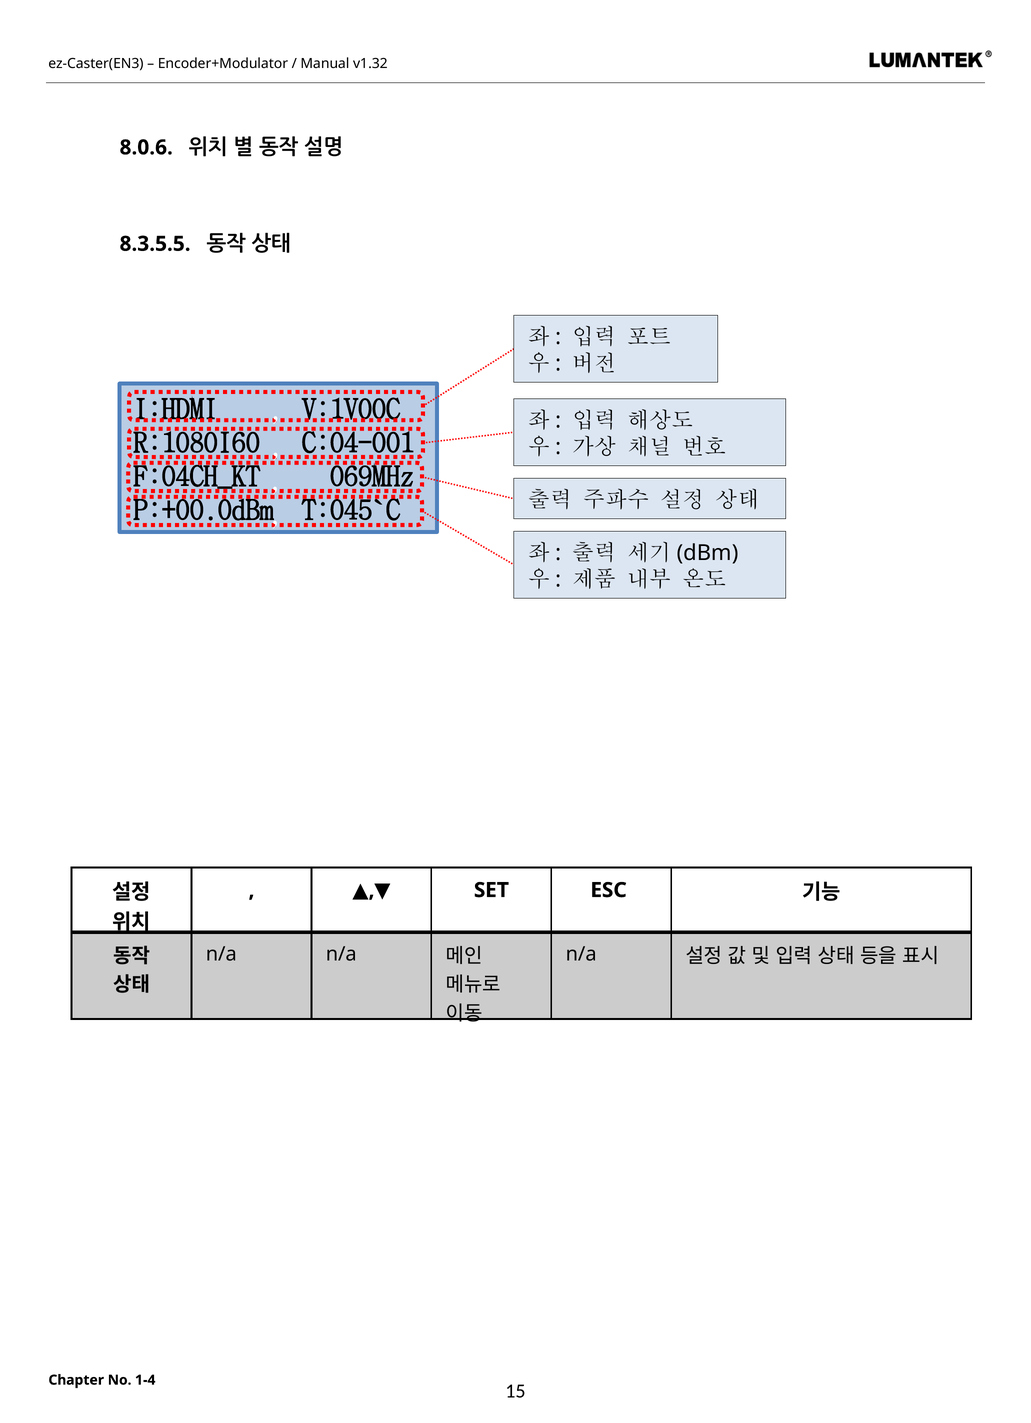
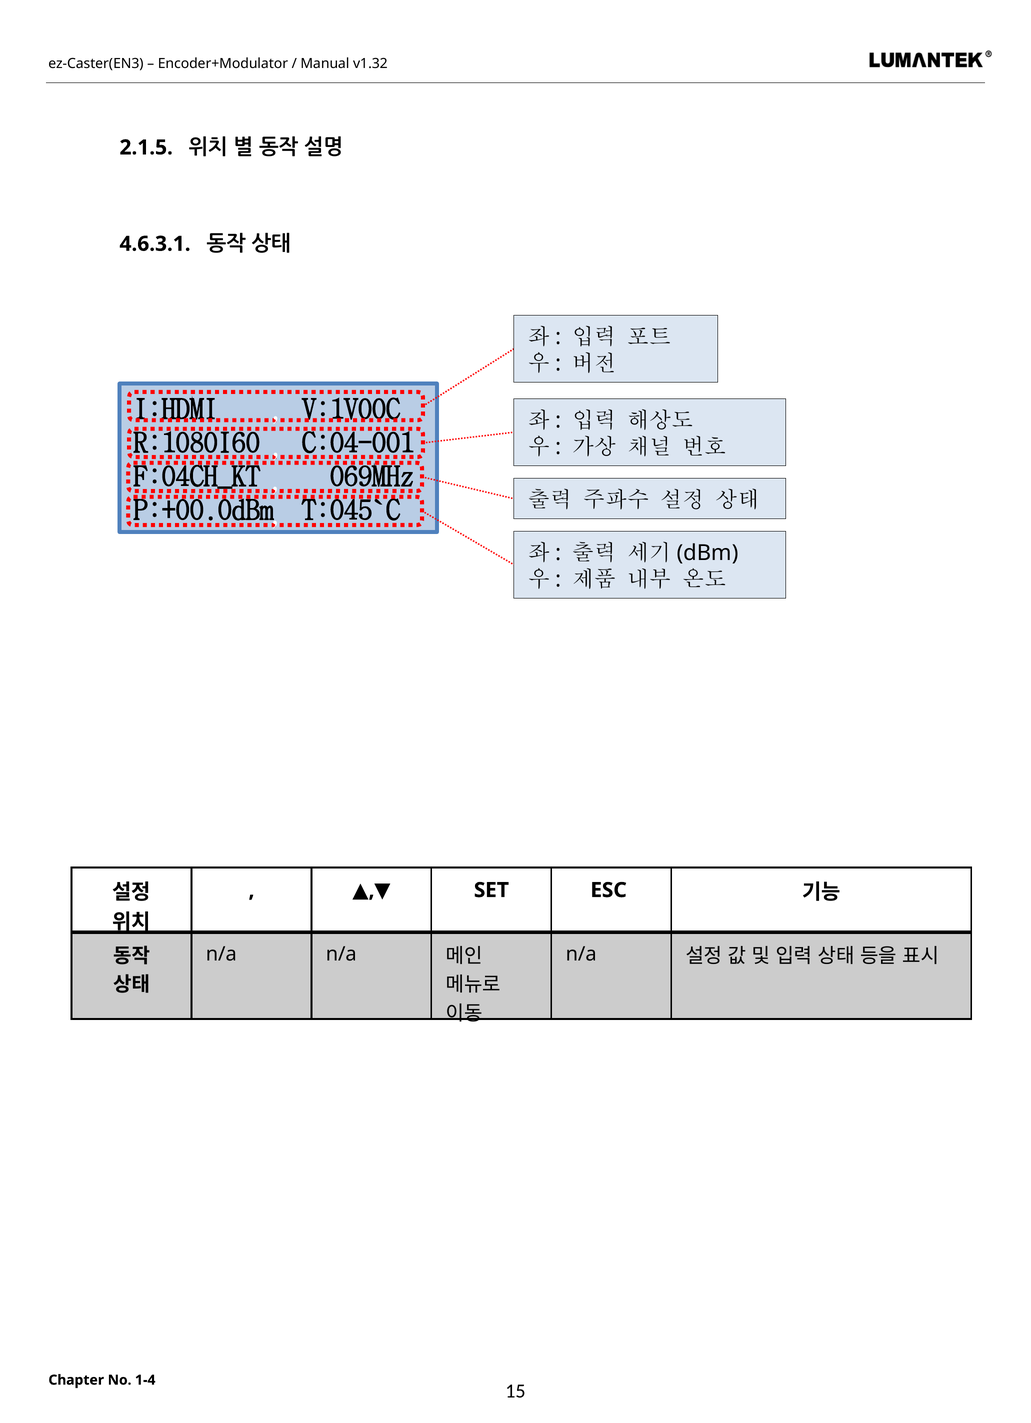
8.0.6: 8.0.6 -> 2.1.5
8.3.5.5: 8.3.5.5 -> 4.6.3.1
